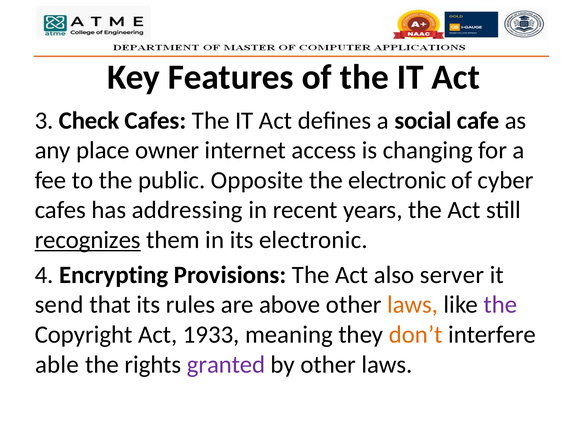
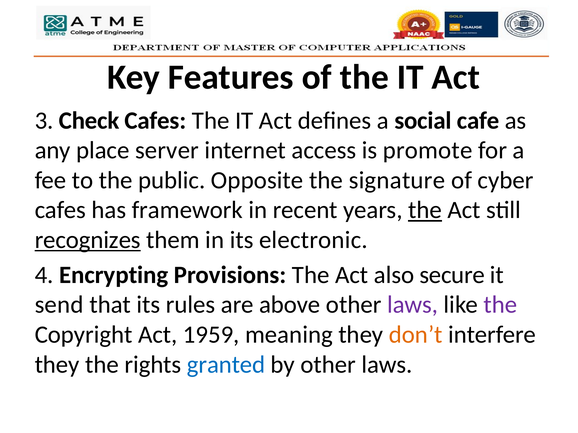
owner: owner -> server
changing: changing -> promote
the electronic: electronic -> signature
addressing: addressing -> framework
the at (425, 210) underline: none -> present
server: server -> secure
laws at (413, 305) colour: orange -> purple
1933: 1933 -> 1959
able at (57, 365): able -> they
granted colour: purple -> blue
